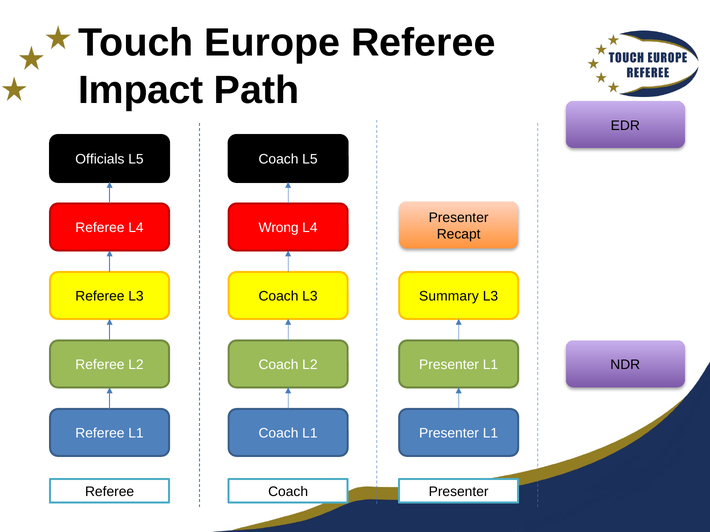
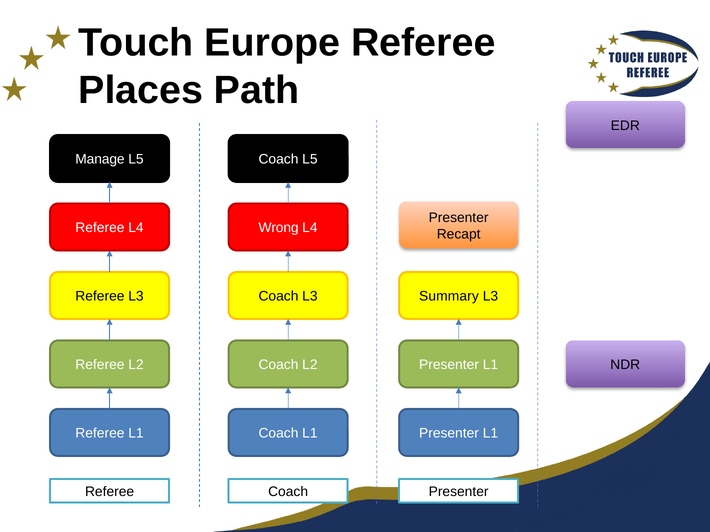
Impact: Impact -> Places
Officials: Officials -> Manage
